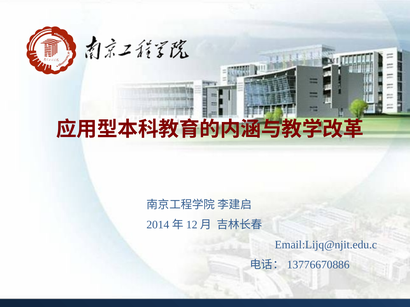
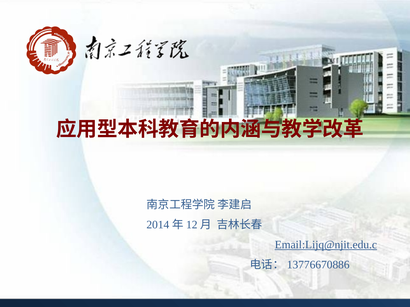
Email:Lijq@njit.edu.c underline: none -> present
